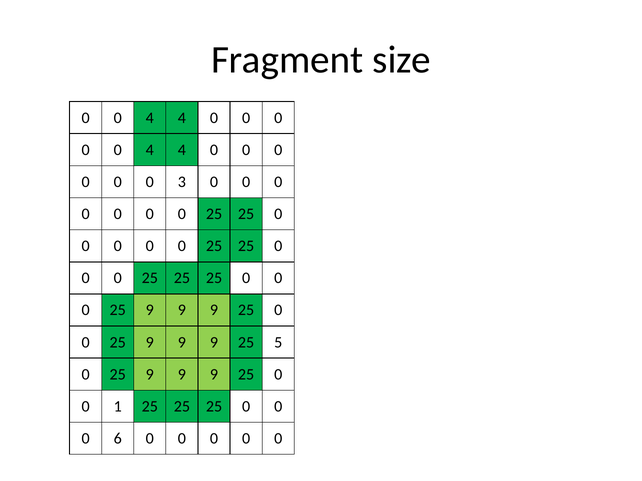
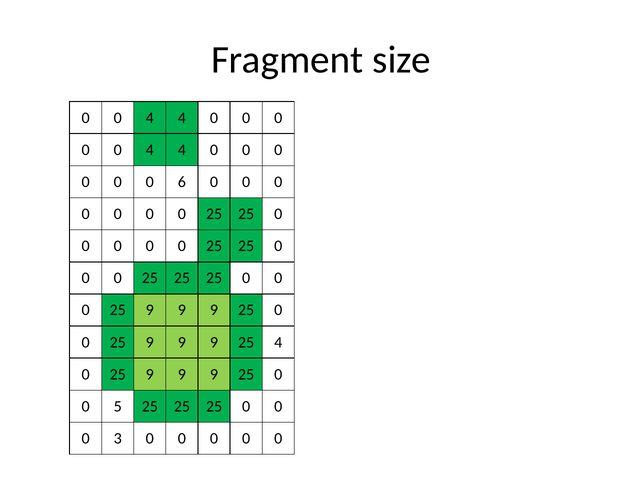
3: 3 -> 6
25 5: 5 -> 4
1: 1 -> 5
6: 6 -> 3
